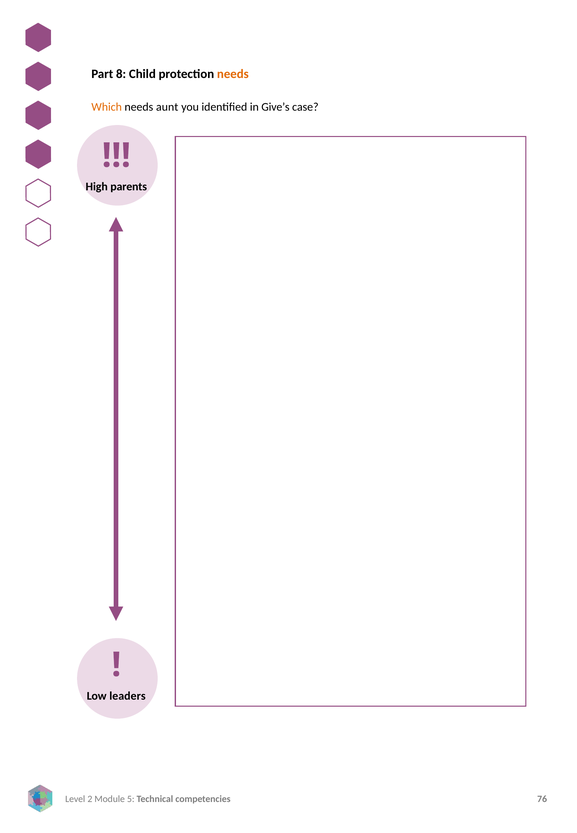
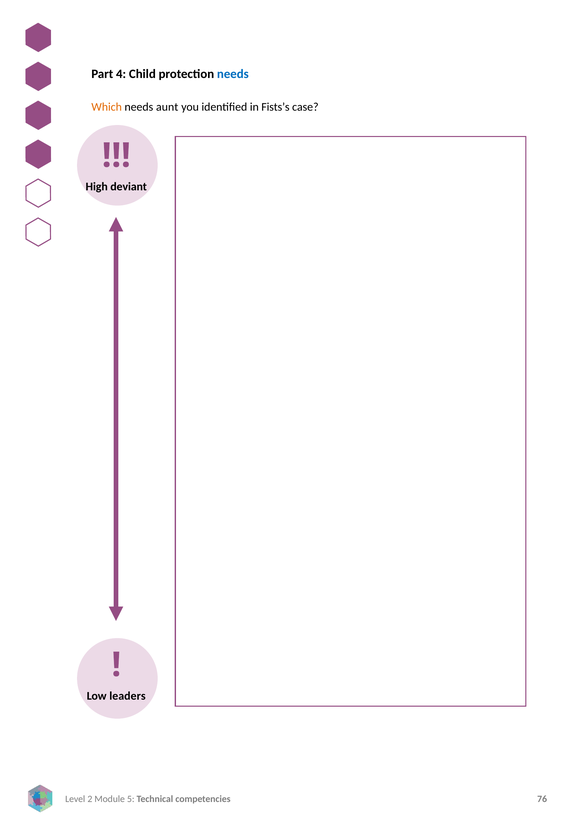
8: 8 -> 4
needs at (233, 74) colour: orange -> blue
Give’s: Give’s -> Fists’s
parents: parents -> deviant
